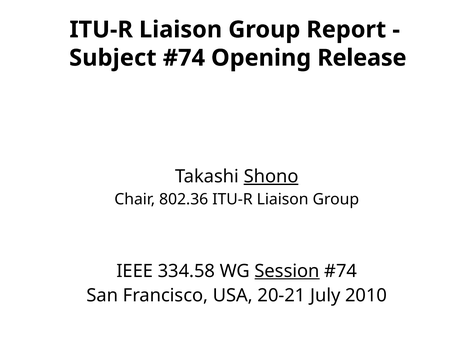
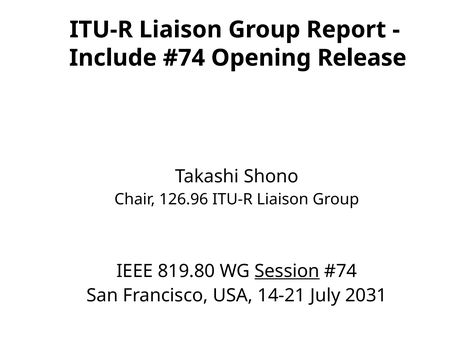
Subject: Subject -> Include
Shono underline: present -> none
802.36: 802.36 -> 126.96
334.58: 334.58 -> 819.80
20-21: 20-21 -> 14-21
2010: 2010 -> 2031
